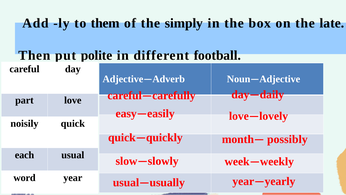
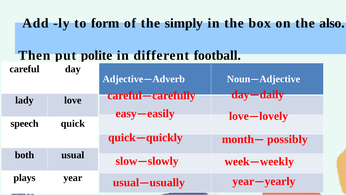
them: them -> form
late: late -> also
part: part -> lady
noisily: noisily -> speech
each: each -> both
word: word -> plays
